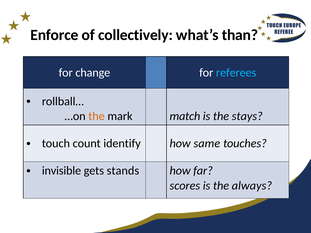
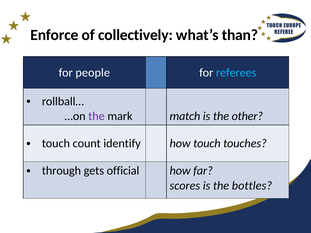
change: change -> people
the at (96, 116) colour: orange -> purple
stays: stays -> other
how same: same -> touch
invisible: invisible -> through
stands: stands -> official
always: always -> bottles
